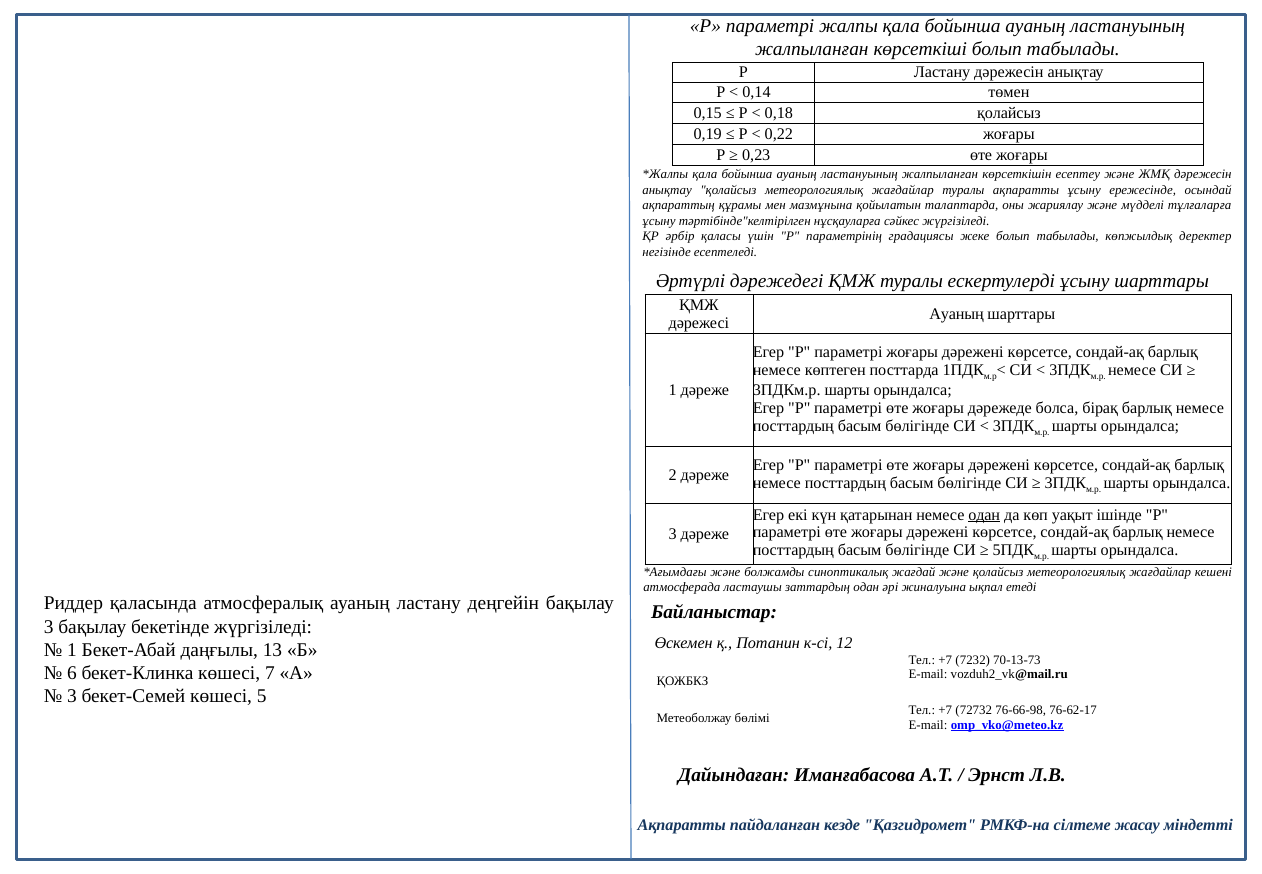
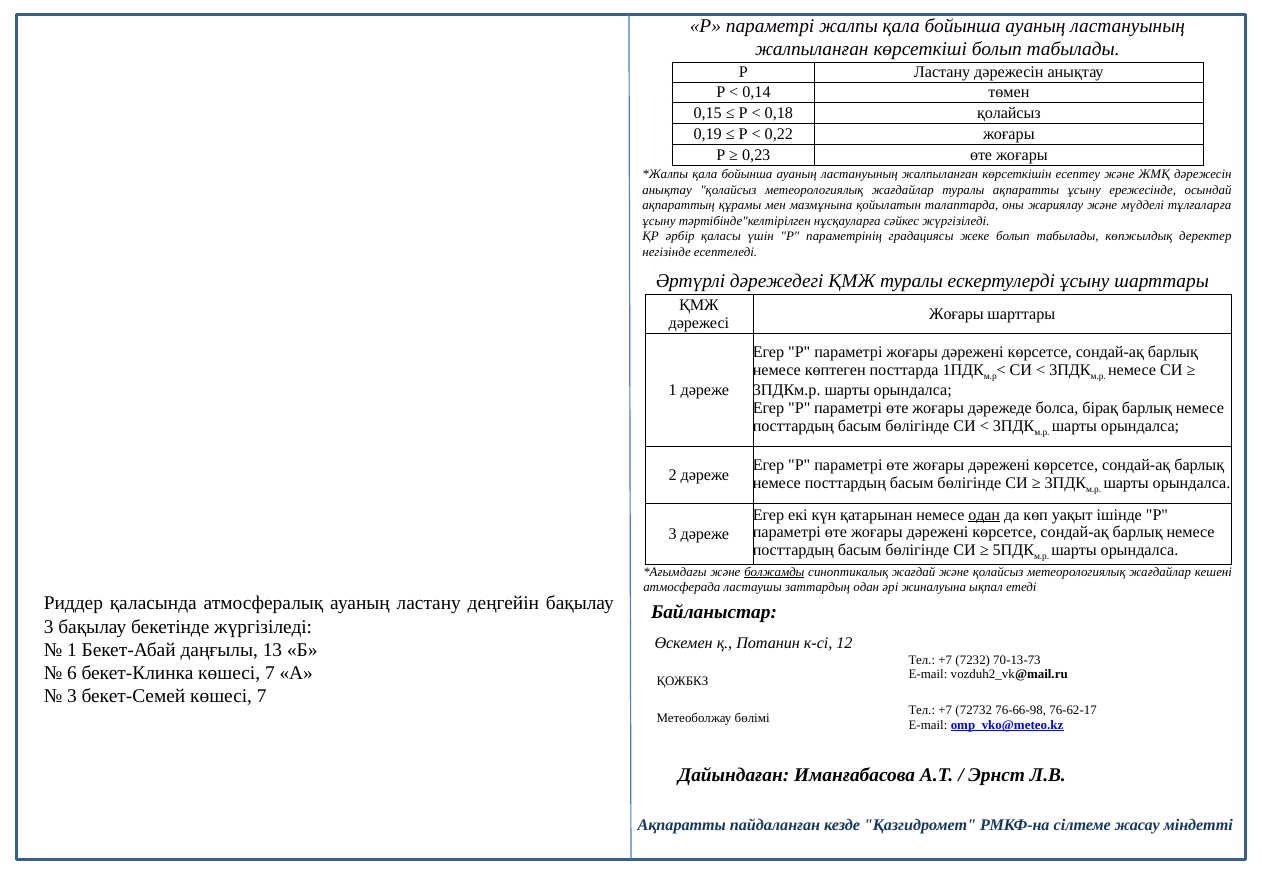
Ауаның at (956, 314): Ауаның -> Жоғары
болжамды underline: none -> present
бекет-Семей көшесі 5: 5 -> 7
